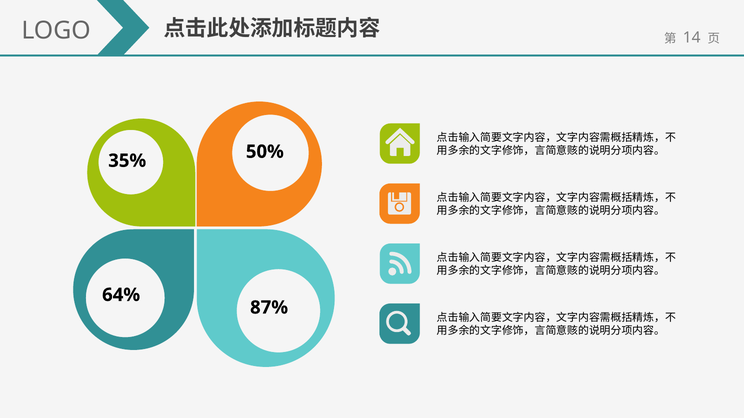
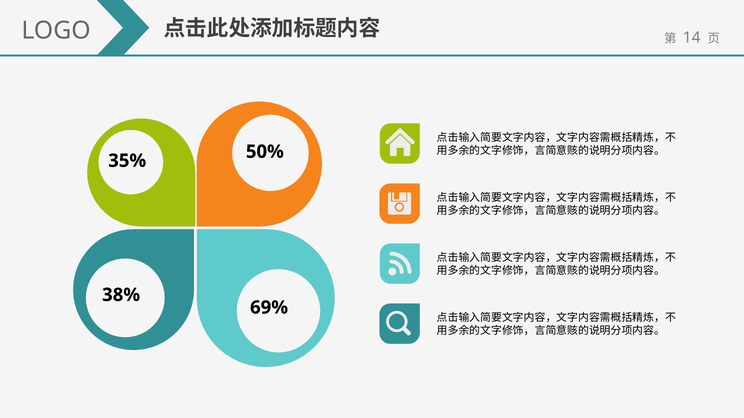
64%: 64% -> 38%
87%: 87% -> 69%
